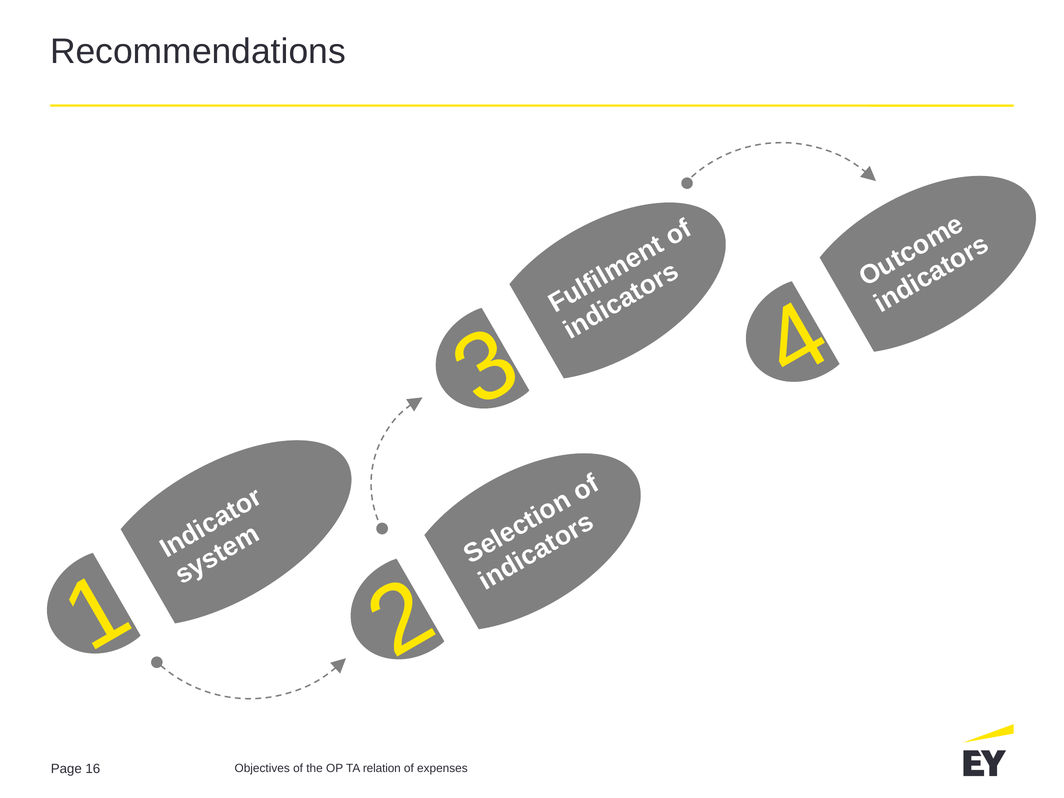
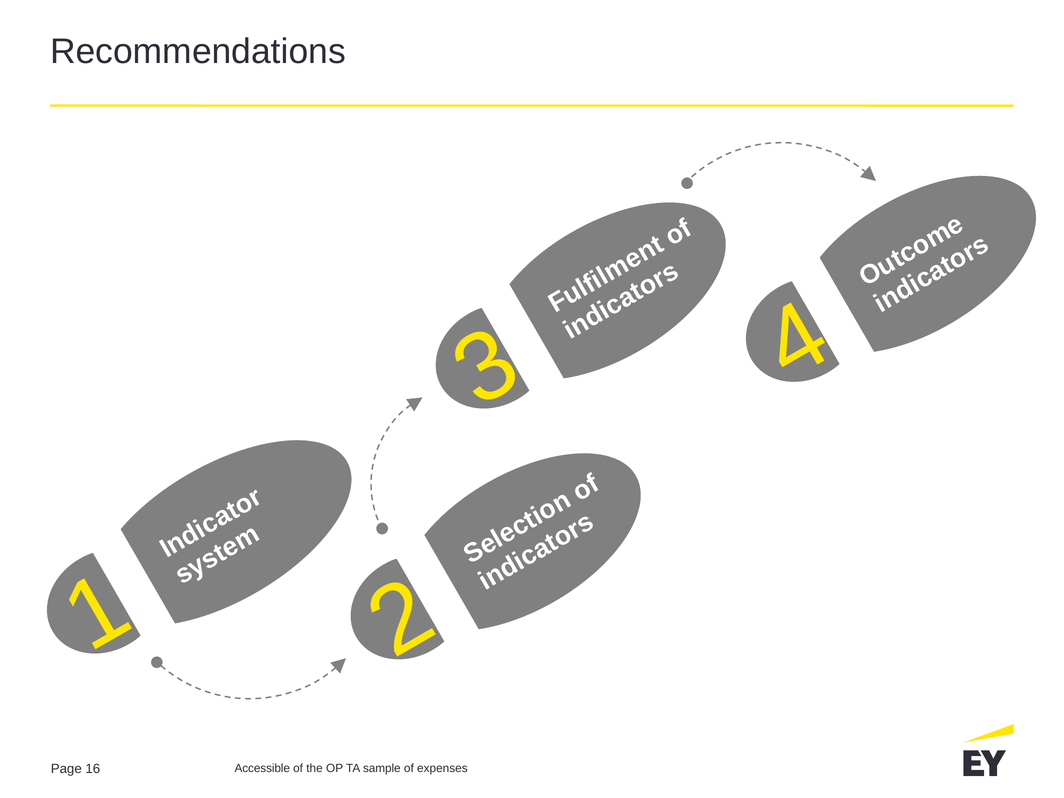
Objectives: Objectives -> Accessible
relation: relation -> sample
